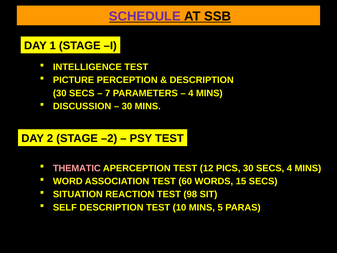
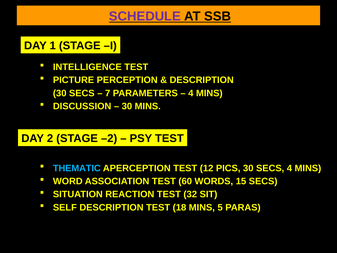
THEMATIC colour: pink -> light blue
98: 98 -> 32
10: 10 -> 18
